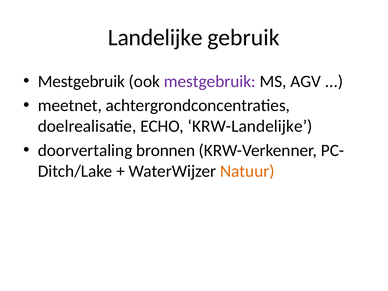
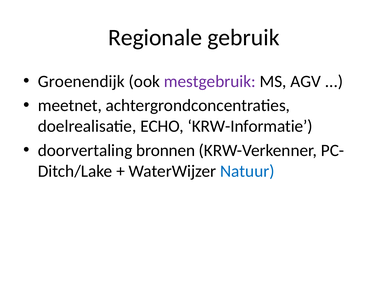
Landelijke: Landelijke -> Regionale
Mestgebruik at (81, 81): Mestgebruik -> Groenendijk
KRW-Landelijke: KRW-Landelijke -> KRW-Informatie
Natuur colour: orange -> blue
